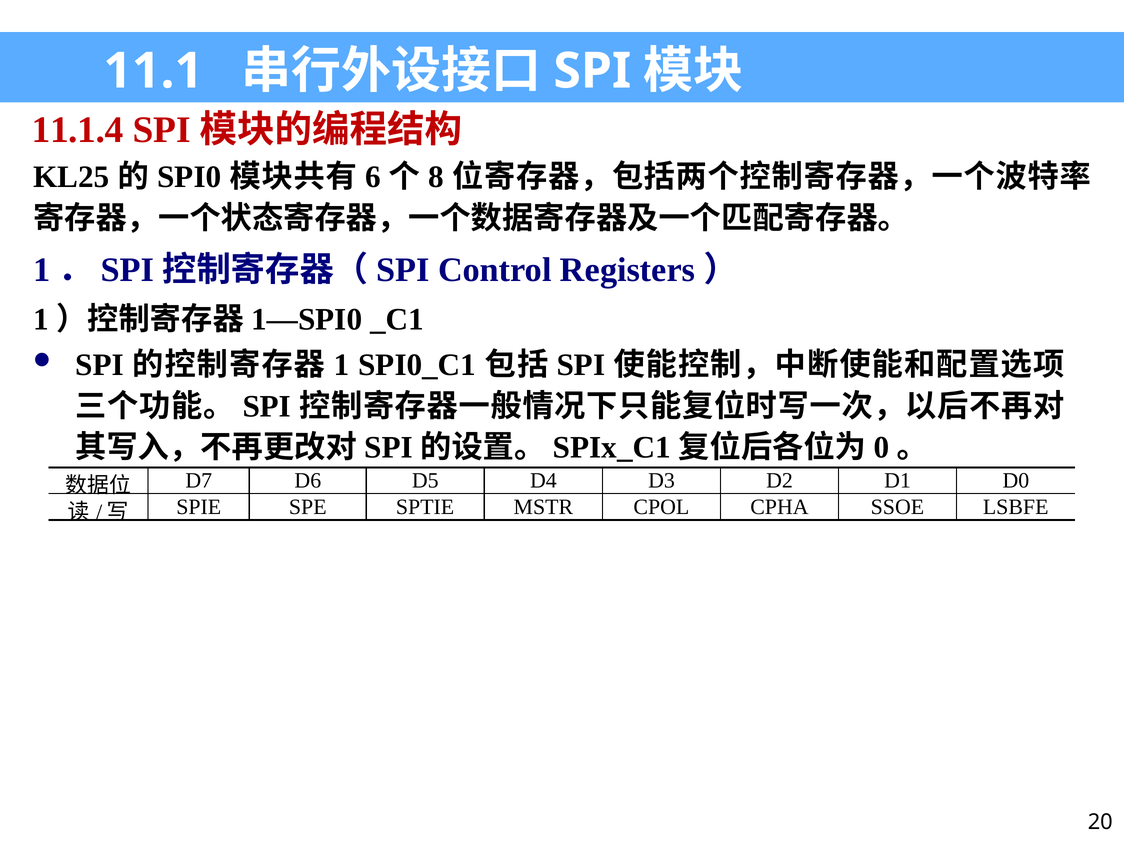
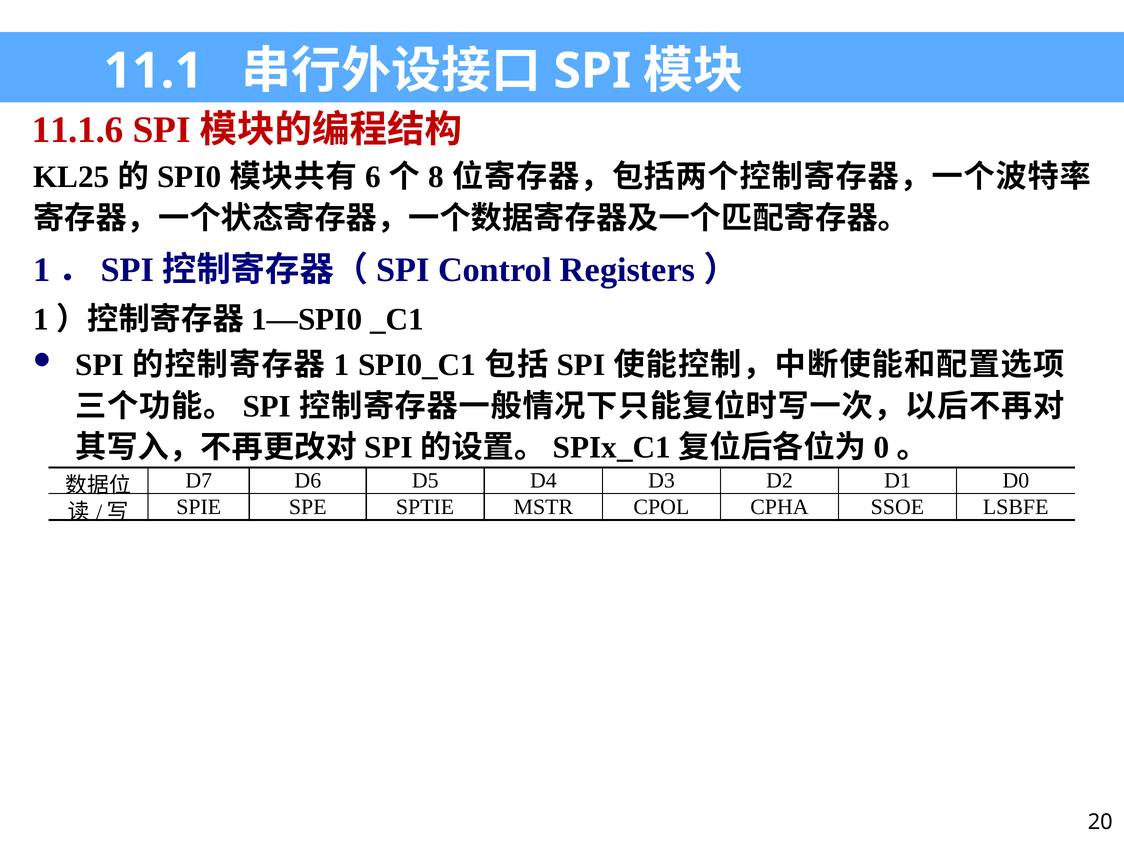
11.1.4: 11.1.4 -> 11.1.6
